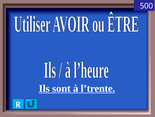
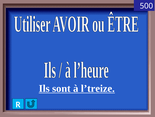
l’trente: l’trente -> l’treize
